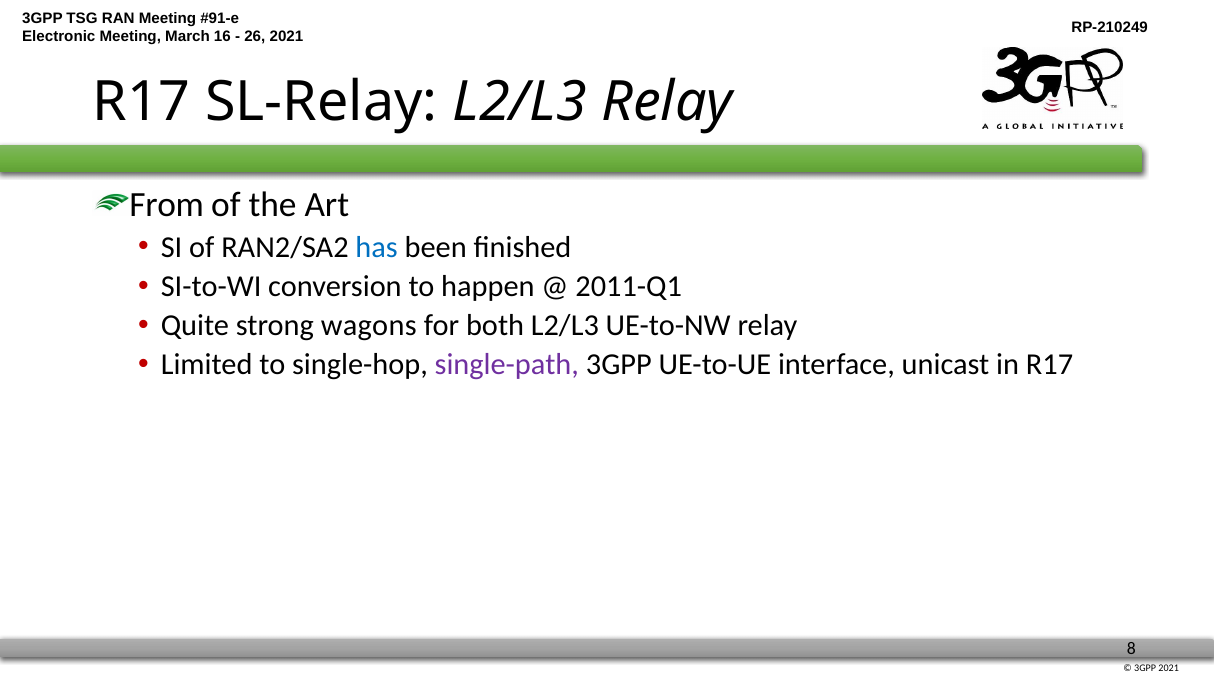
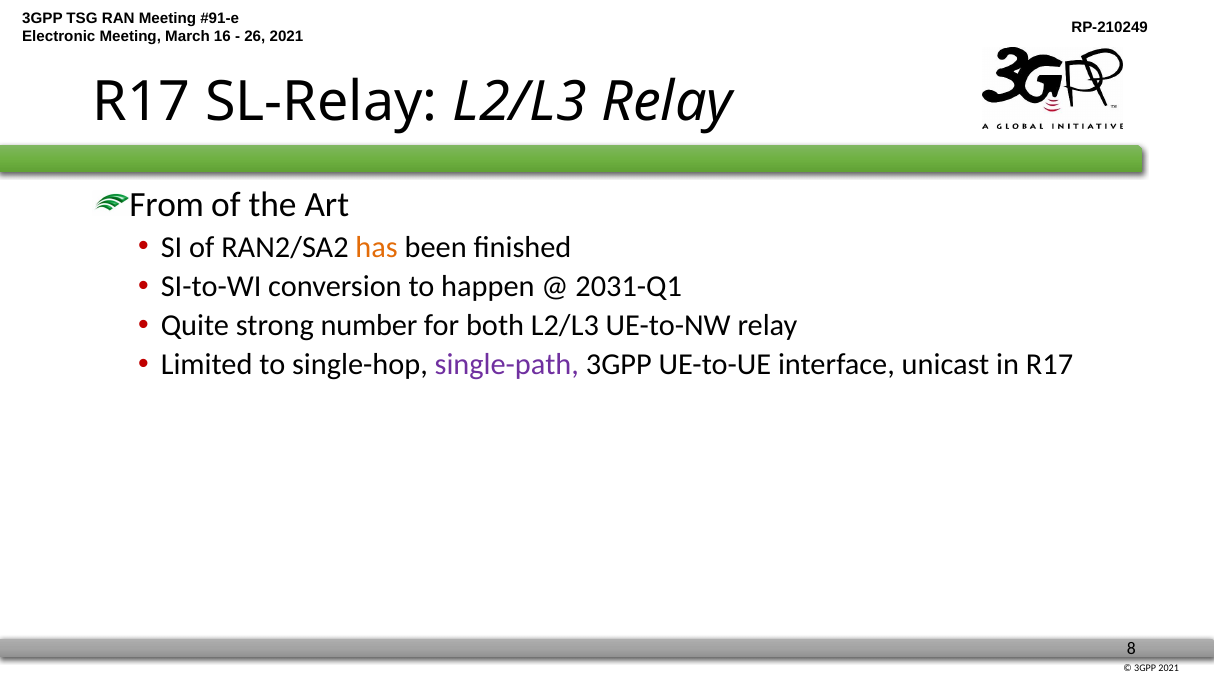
has colour: blue -> orange
2011-Q1: 2011-Q1 -> 2031-Q1
wagons: wagons -> number
